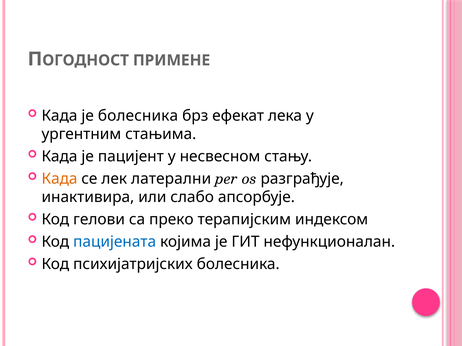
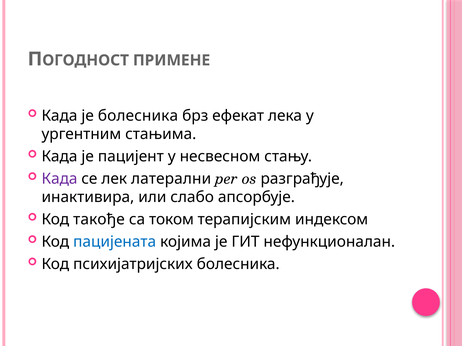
Када at (59, 179) colour: orange -> purple
гелови: гелови -> такође
преко: преко -> током
